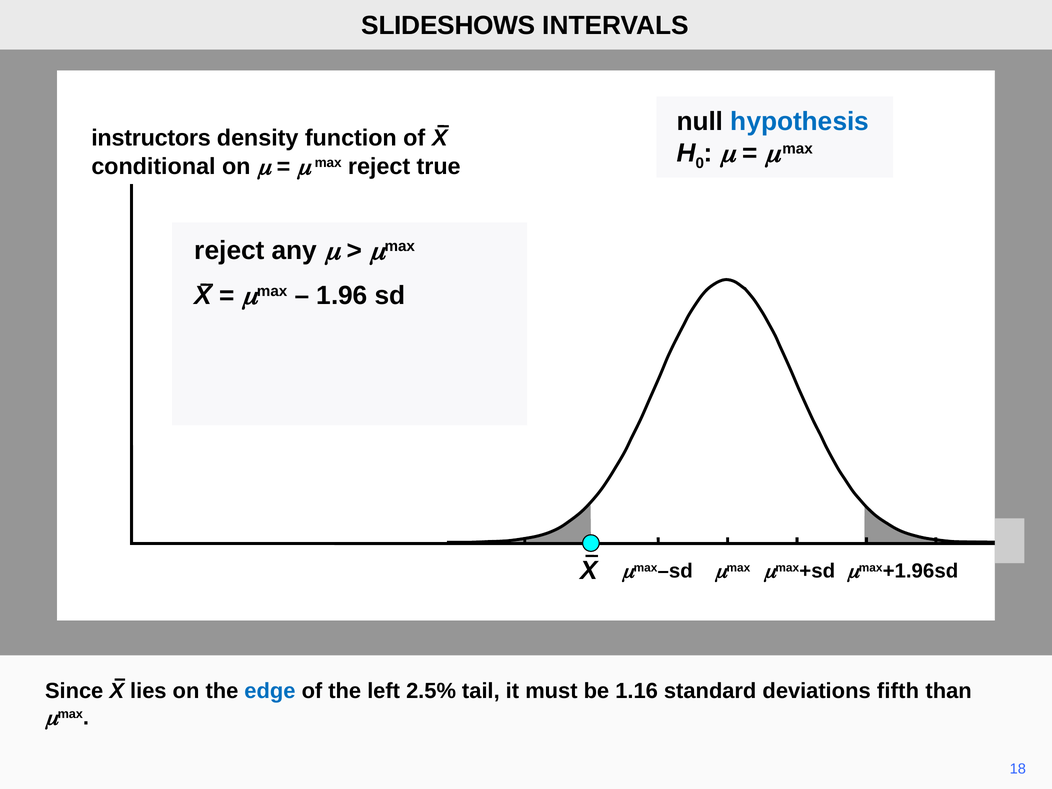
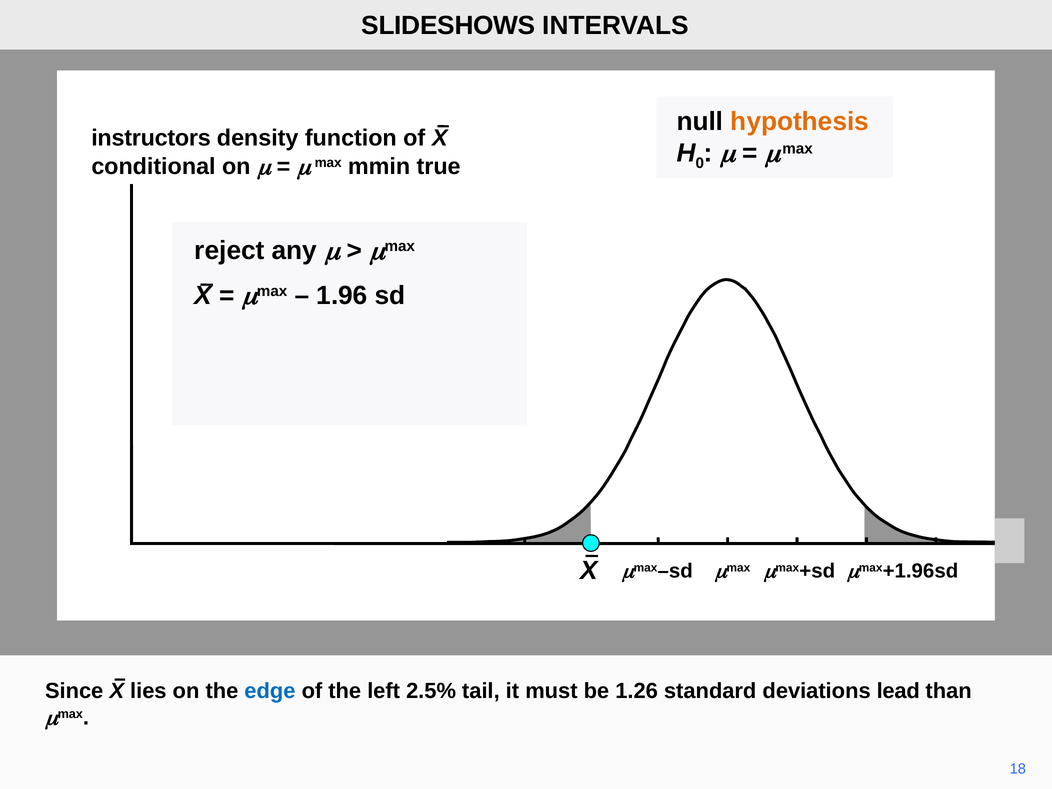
hypothesis colour: blue -> orange
max reject: reject -> mmin
1.16: 1.16 -> 1.26
fifth: fifth -> lead
